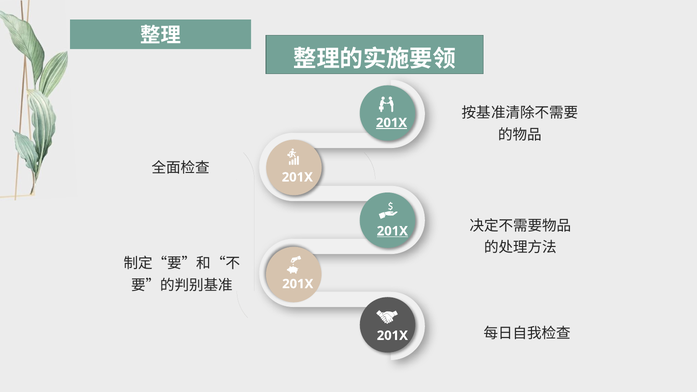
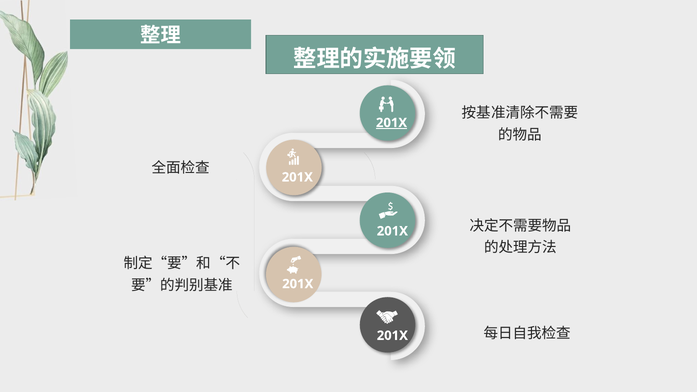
201X at (392, 231) underline: present -> none
